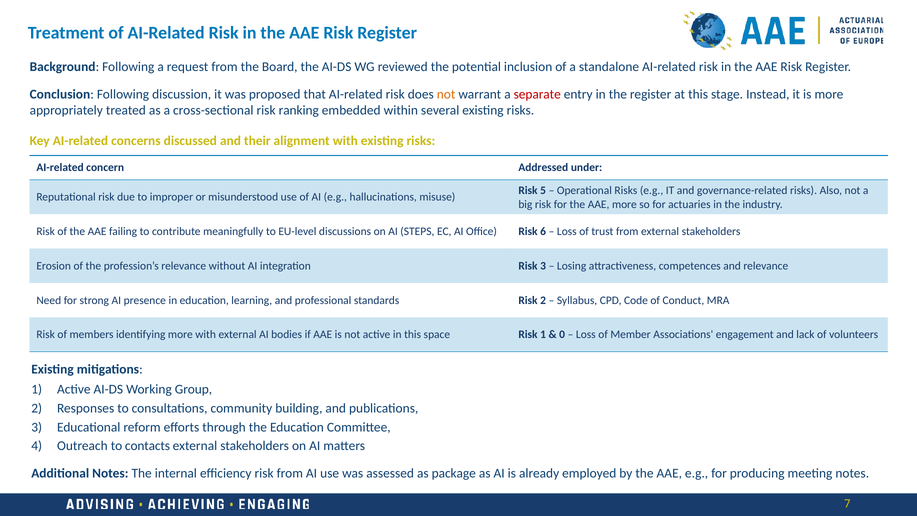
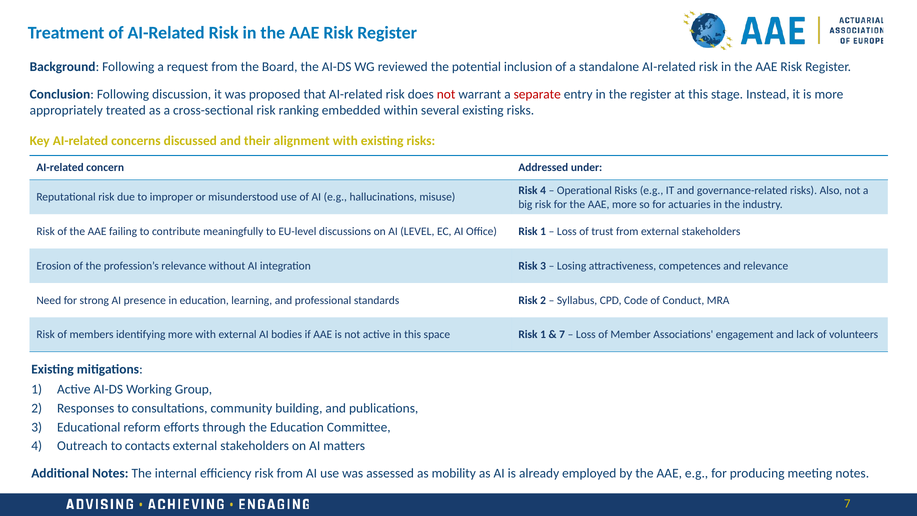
not at (446, 94) colour: orange -> red
Risk 5: 5 -> 4
STEPS: STEPS -> LEVEL
Office Risk 6: 6 -> 1
0 at (562, 335): 0 -> 7
package: package -> mobility
